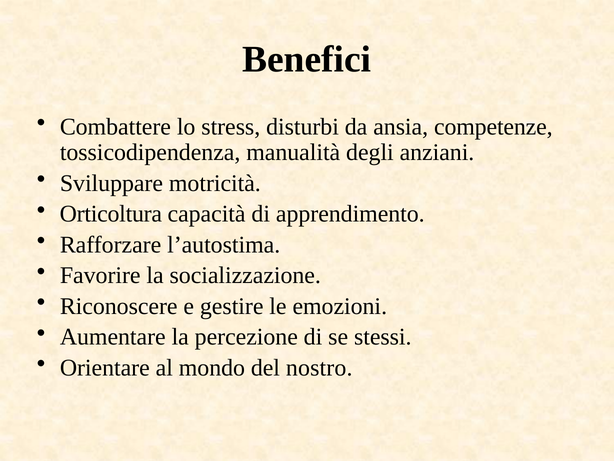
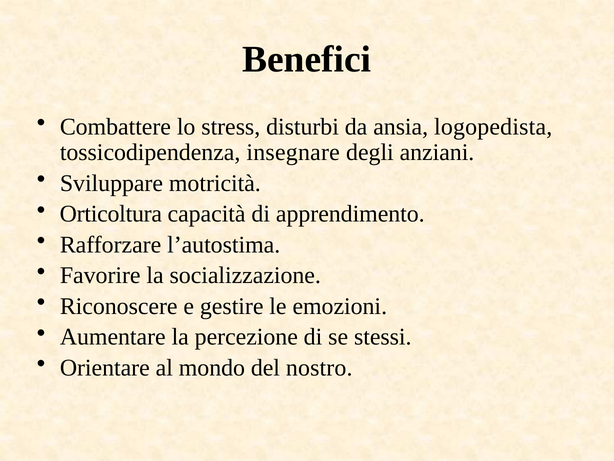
competenze: competenze -> logopedista
manualità: manualità -> insegnare
